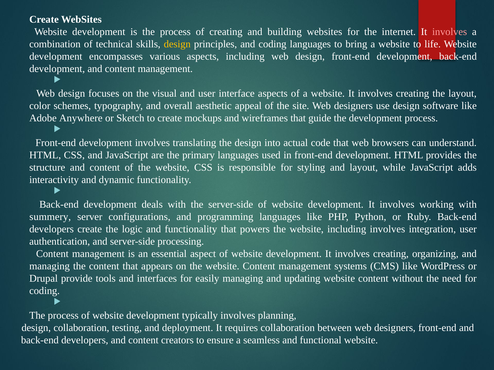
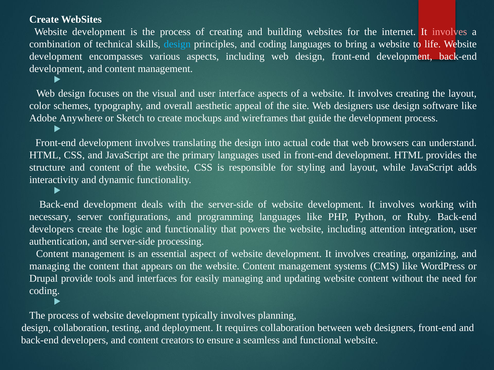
design at (177, 44) colour: yellow -> light blue
summery: summery -> necessary
including involves: involves -> attention
